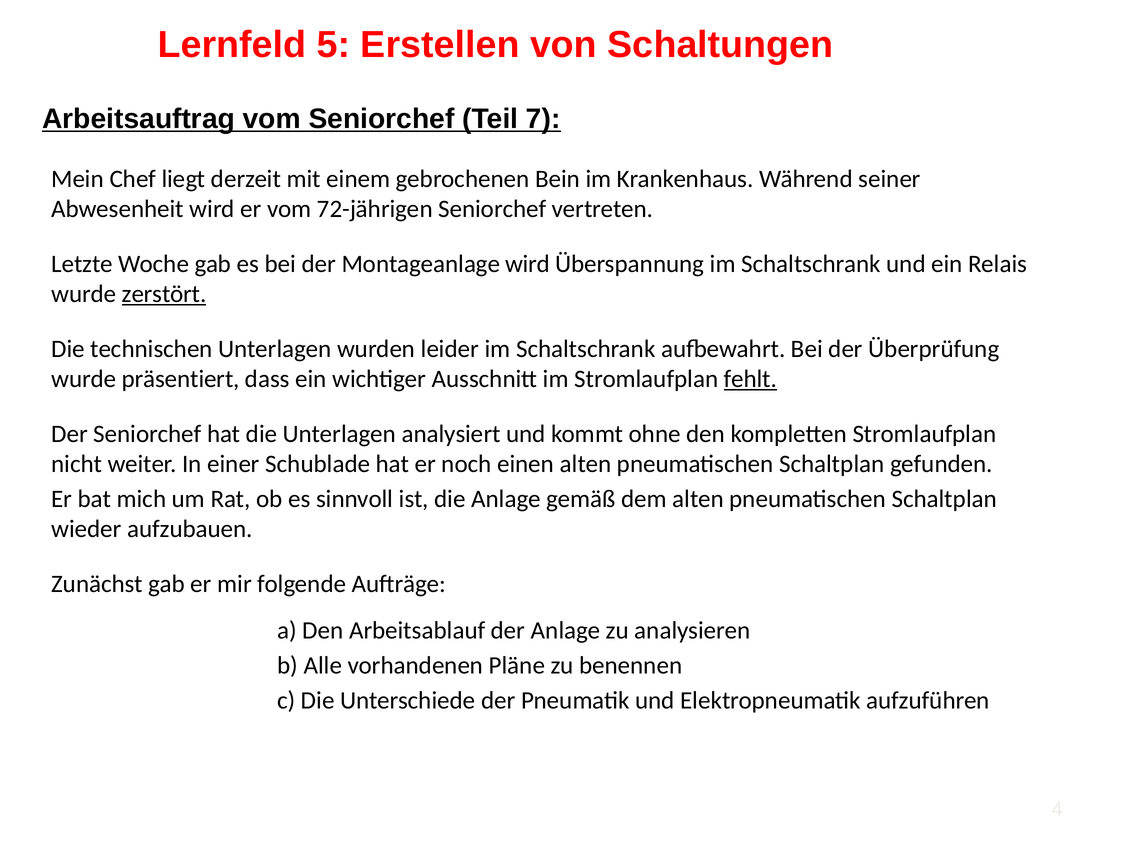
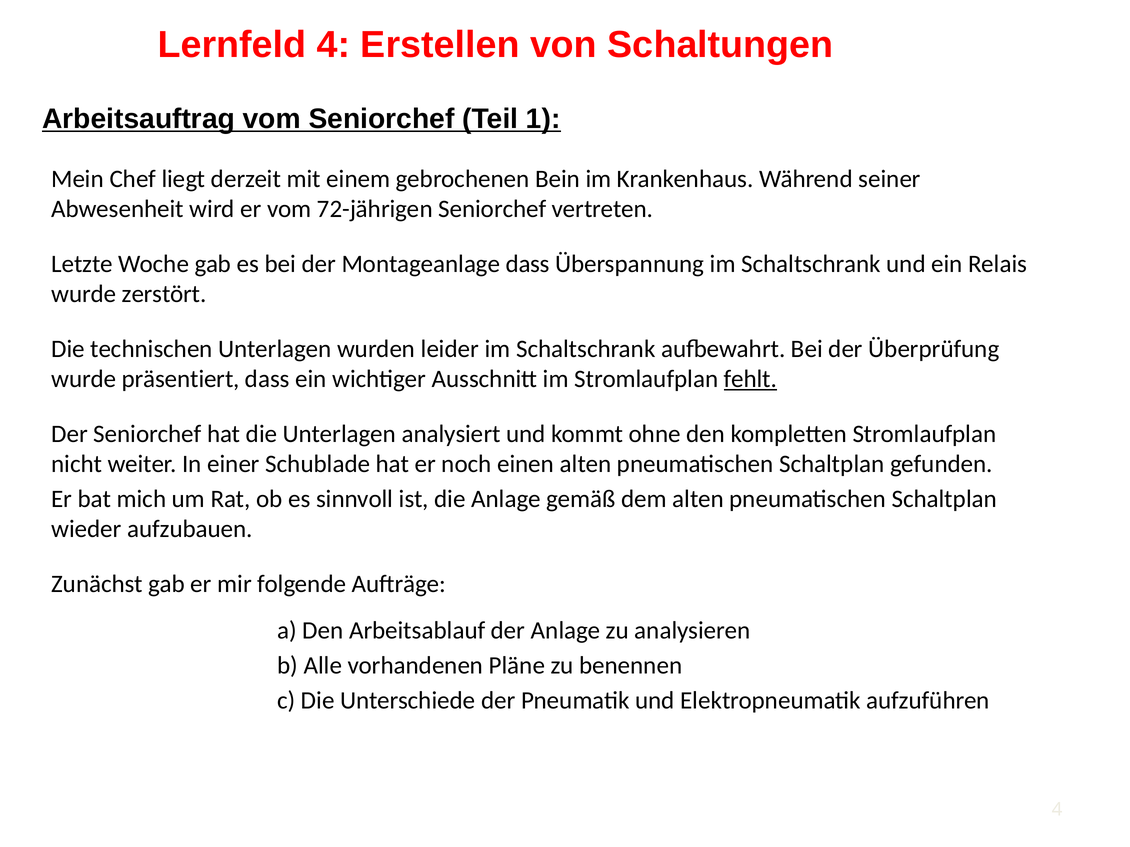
Lernfeld 5: 5 -> 4
7: 7 -> 1
Montageanlage wird: wird -> dass
zerstört underline: present -> none
